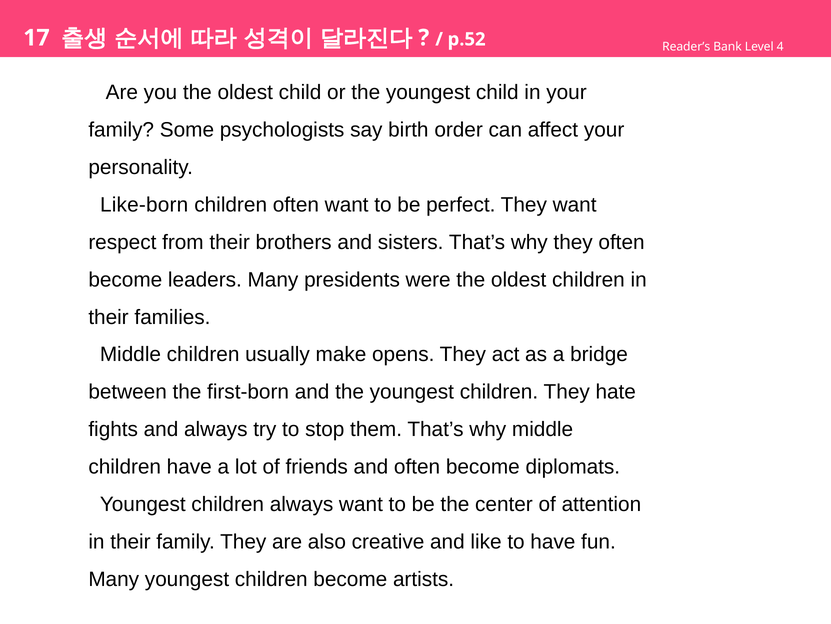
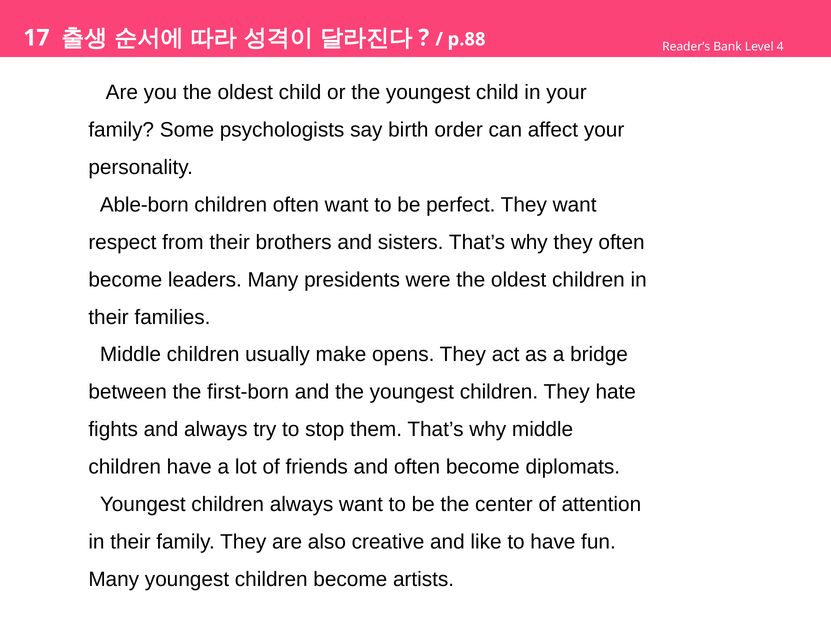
p.52: p.52 -> p.88
Like-born: Like-born -> Able-born
